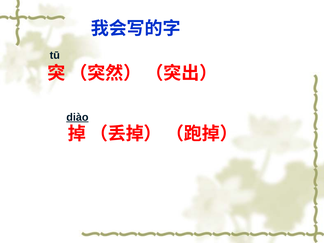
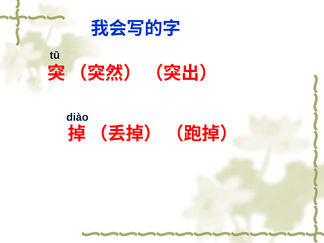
diào underline: present -> none
